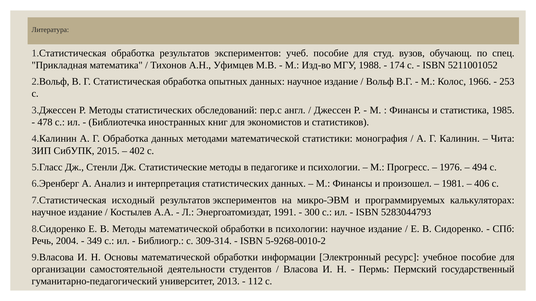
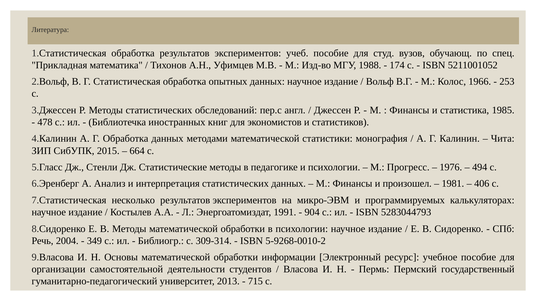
402: 402 -> 664
исходный: исходный -> несколько
300: 300 -> 904
112: 112 -> 715
